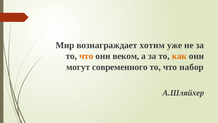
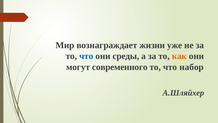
хотим: хотим -> жизни
что at (86, 56) colour: orange -> blue
веком: веком -> среды
